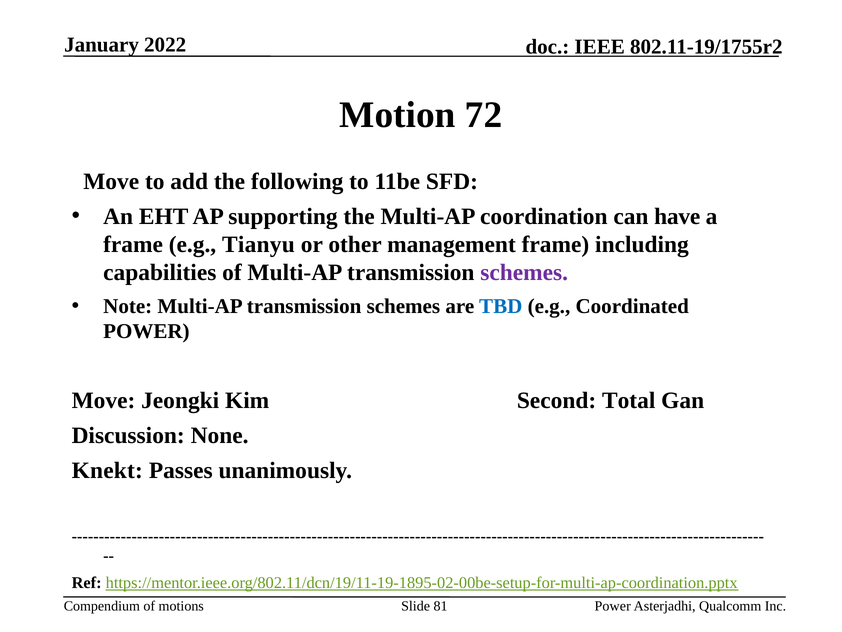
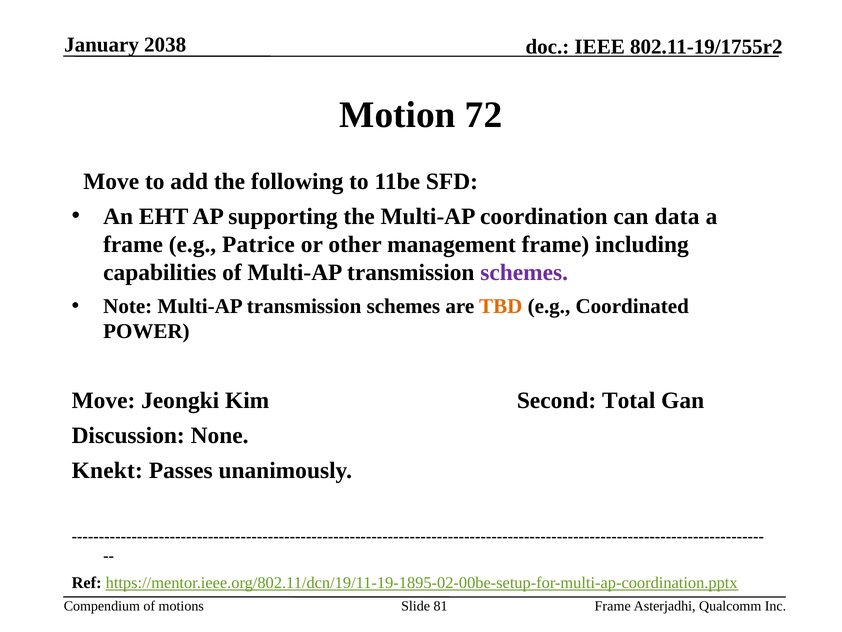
2022: 2022 -> 2038
have: have -> data
Tianyu: Tianyu -> Patrice
TBD colour: blue -> orange
Power at (613, 606): Power -> Frame
